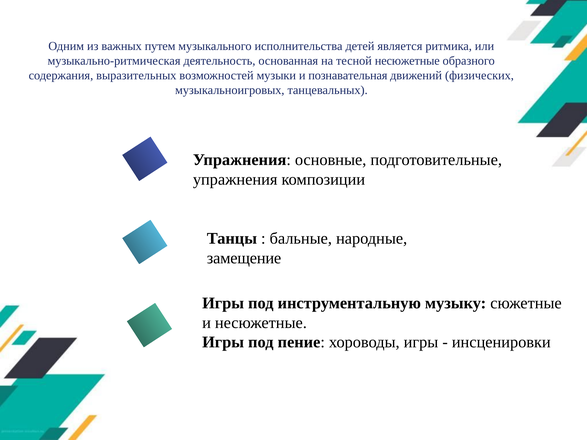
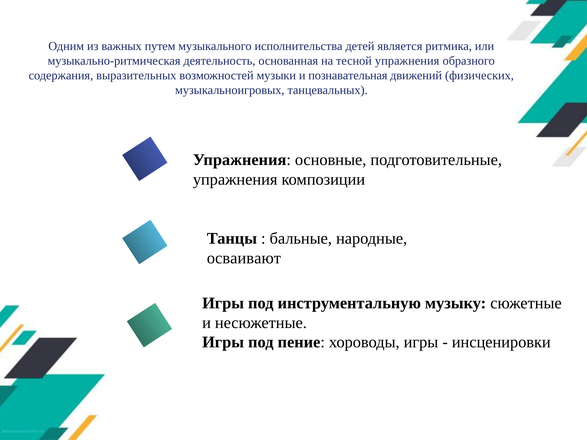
тесной несюжетные: несюжетные -> упражнения
замещение: замещение -> осваивают
